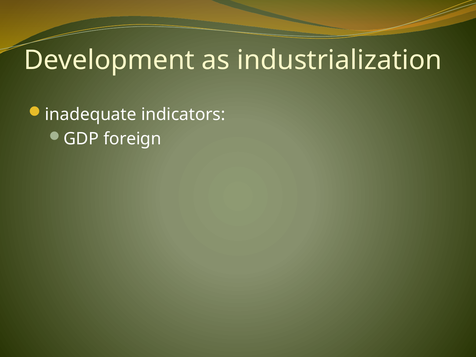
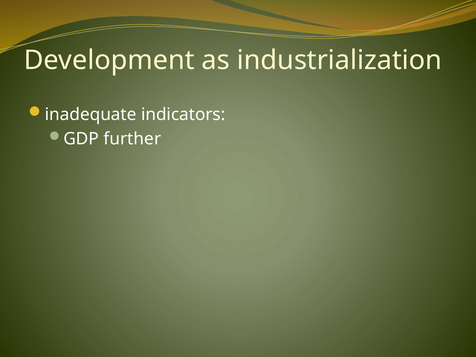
foreign: foreign -> further
